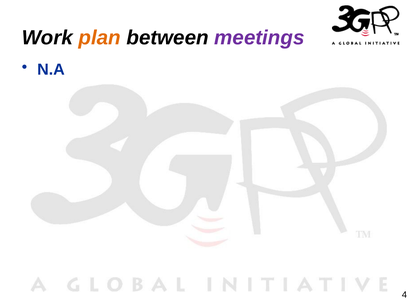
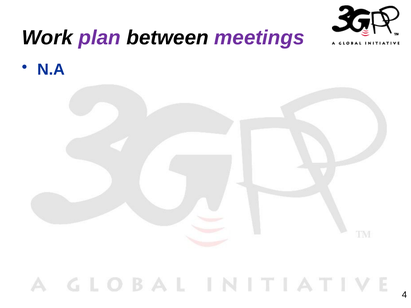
plan colour: orange -> purple
